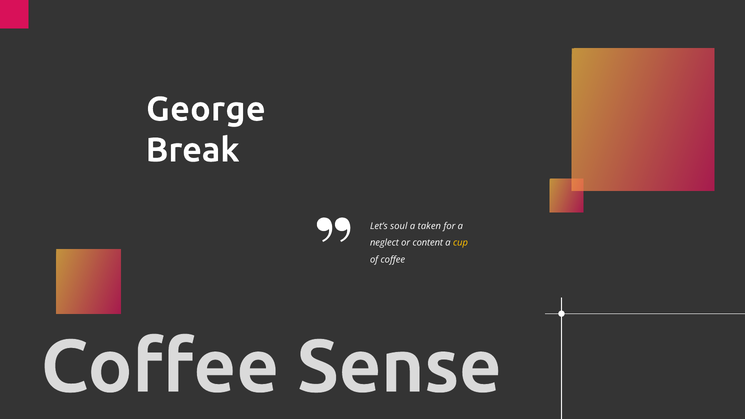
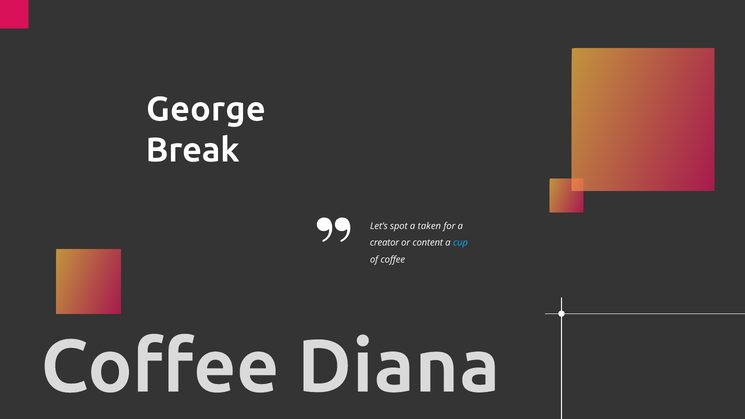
soul: soul -> spot
neglect: neglect -> creator
cup colour: yellow -> light blue
Sense: Sense -> Diana
